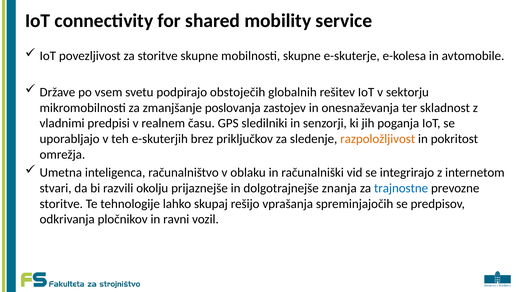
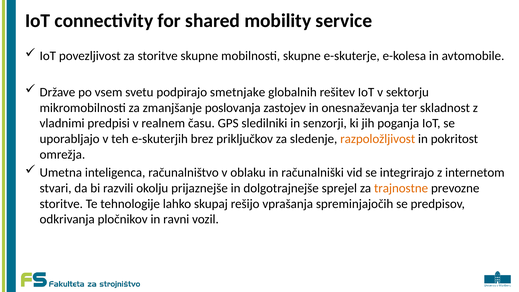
obstoječih: obstoječih -> smetnjake
znanja: znanja -> sprejel
trajnostne colour: blue -> orange
